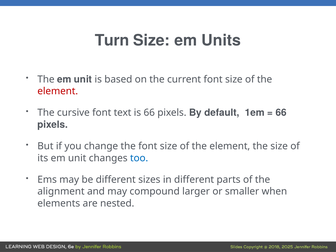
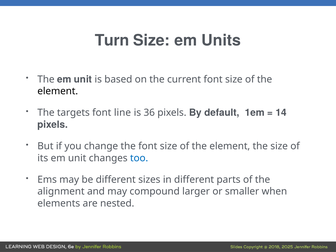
element at (58, 91) colour: red -> black
cursive: cursive -> targets
text: text -> line
is 66: 66 -> 36
66 at (281, 113): 66 -> 14
